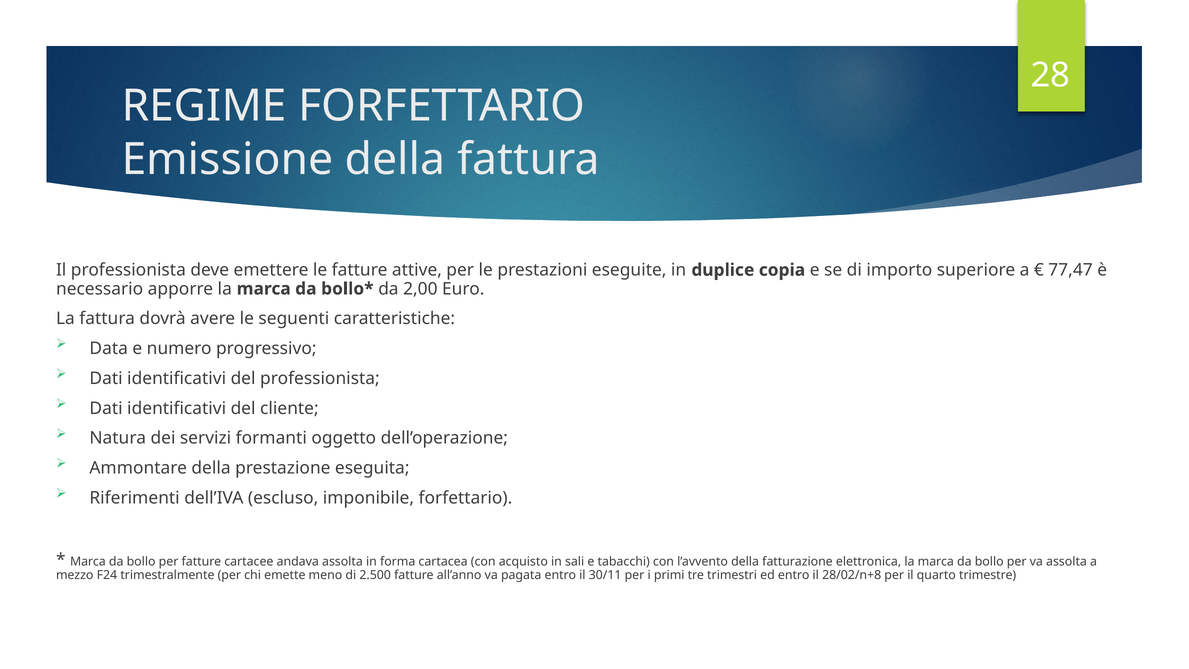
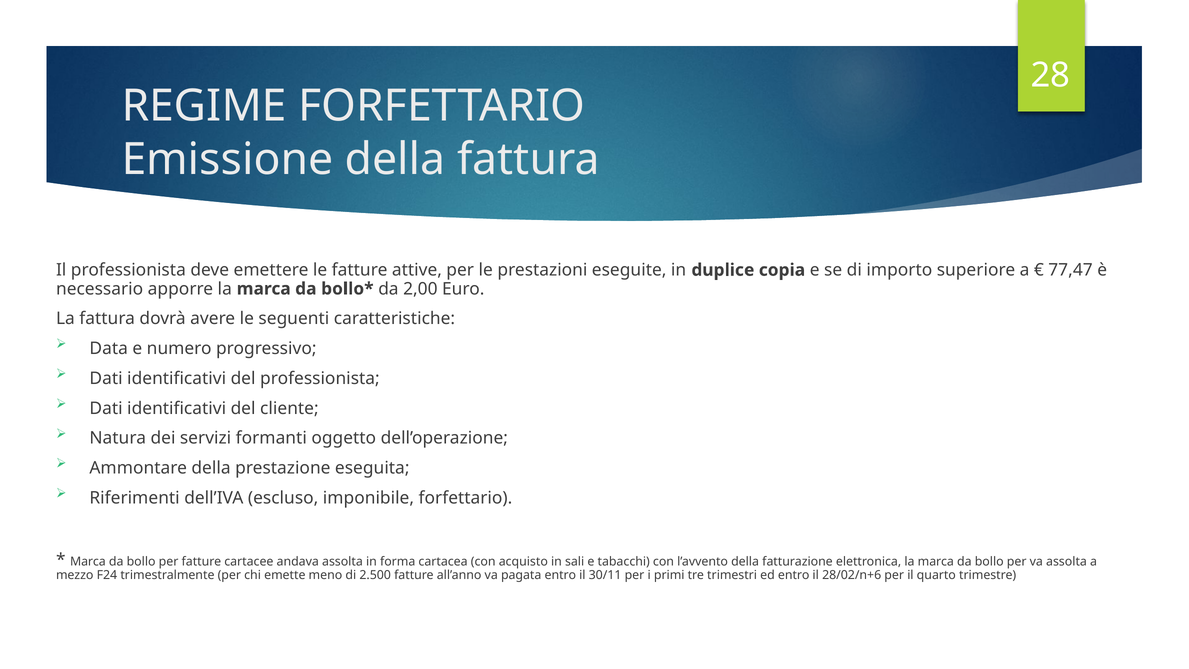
28/02/n+8: 28/02/n+8 -> 28/02/n+6
